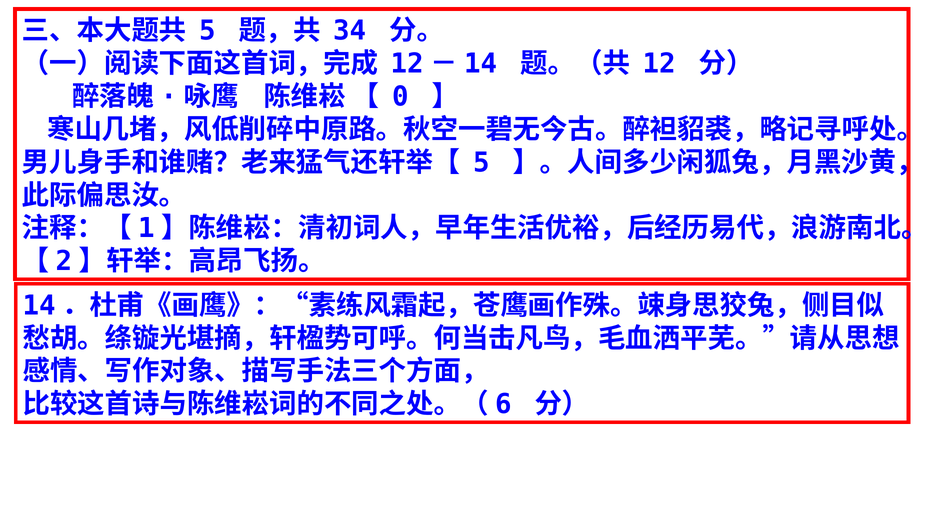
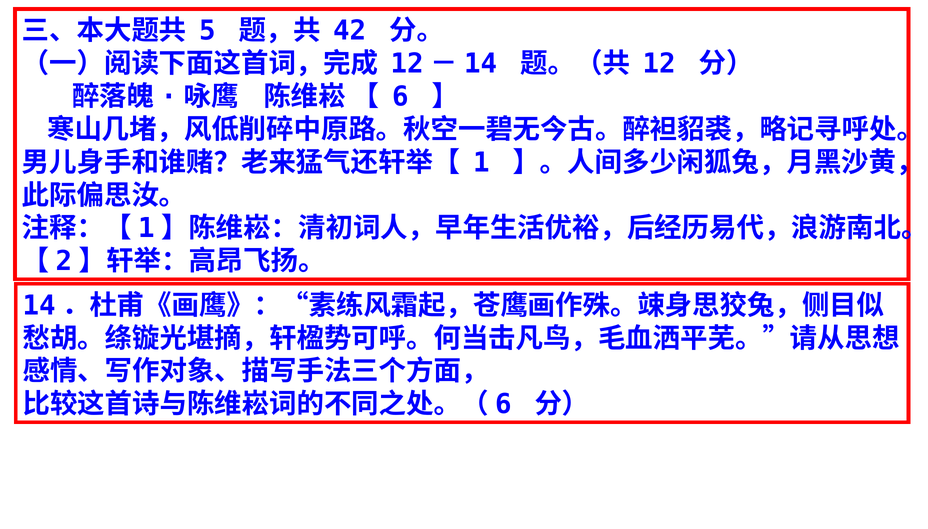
34: 34 -> 42
0: 0 -> 6
5 at (481, 163): 5 -> 1
